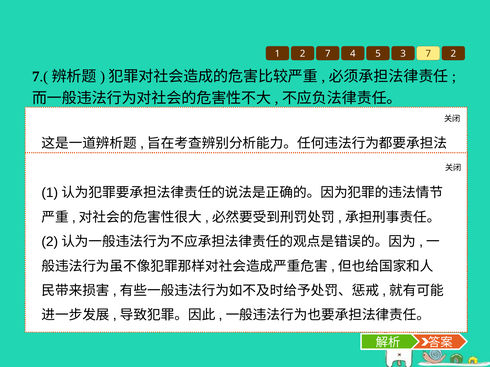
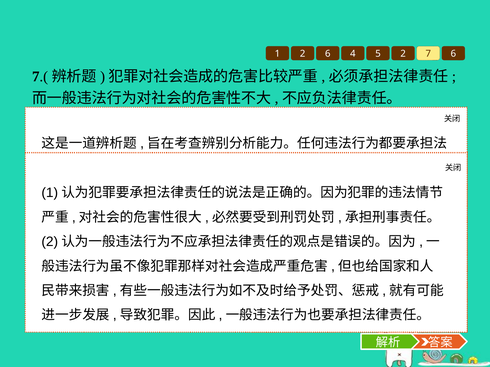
2 7: 7 -> 6
5 3: 3 -> 2
7 2: 2 -> 6
